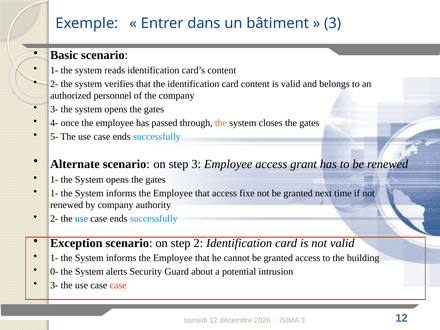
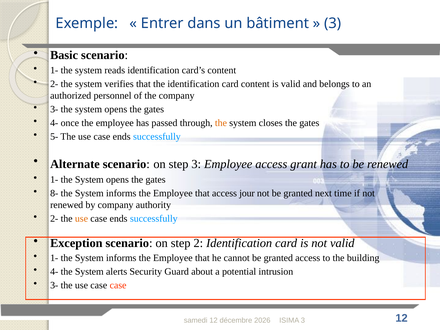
1- at (54, 193): 1- -> 8-
fixe: fixe -> jour
use at (81, 219) colour: blue -> orange
0- at (54, 272): 0- -> 4-
